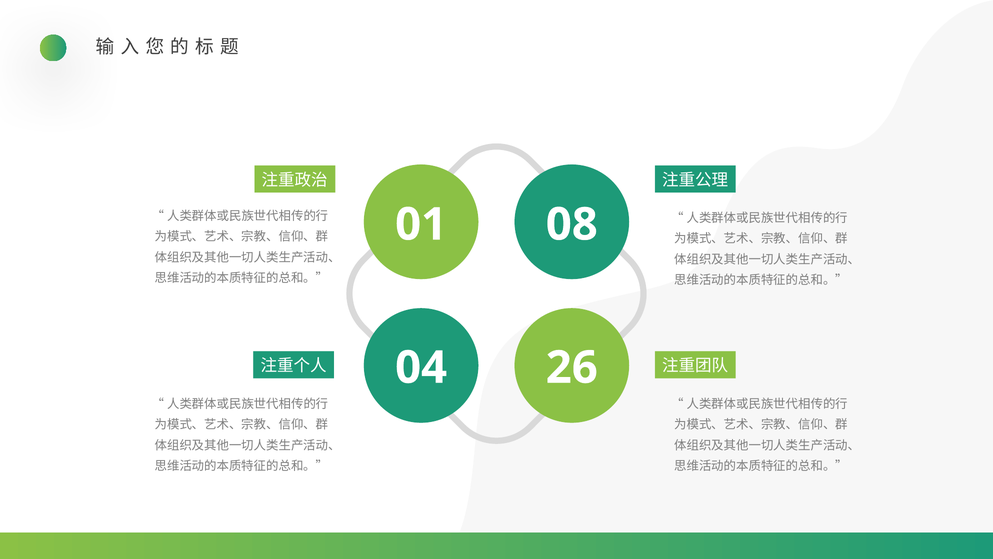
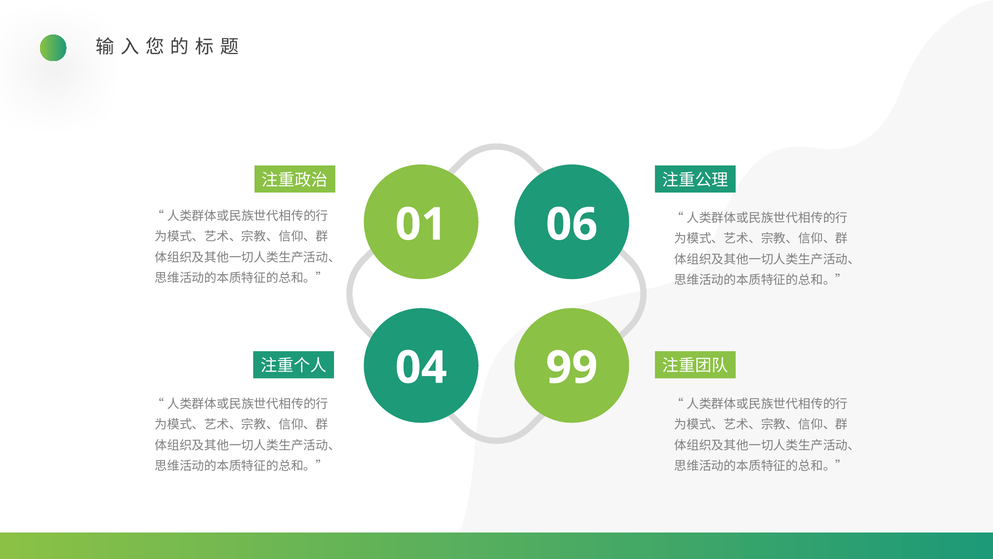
08: 08 -> 06
26: 26 -> 99
